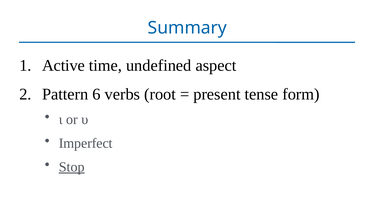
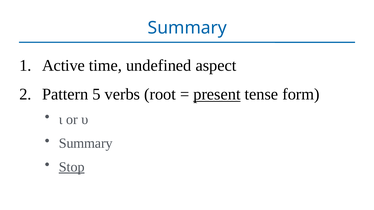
6: 6 -> 5
present underline: none -> present
Imperfect at (86, 143): Imperfect -> Summary
